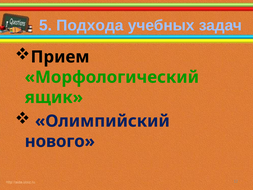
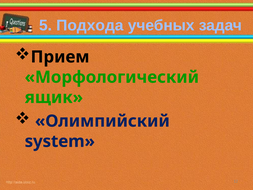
нового: нового -> system
